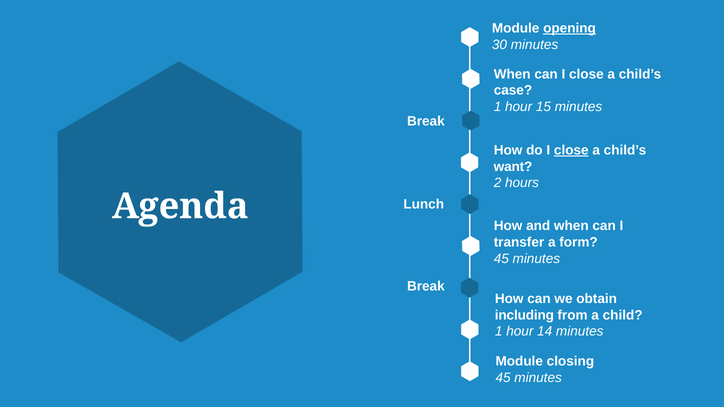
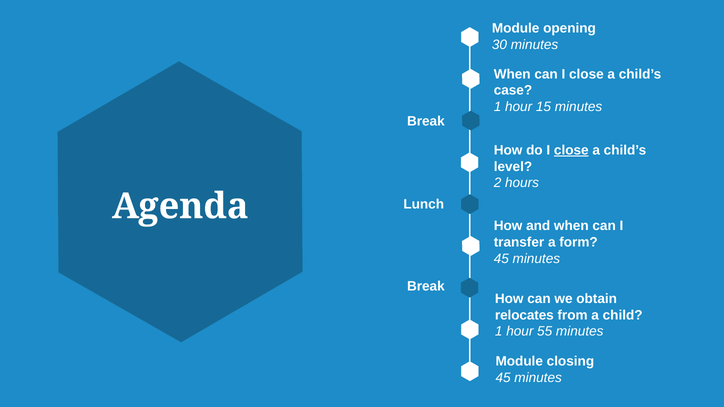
opening underline: present -> none
want: want -> level
including: including -> relocates
14: 14 -> 55
